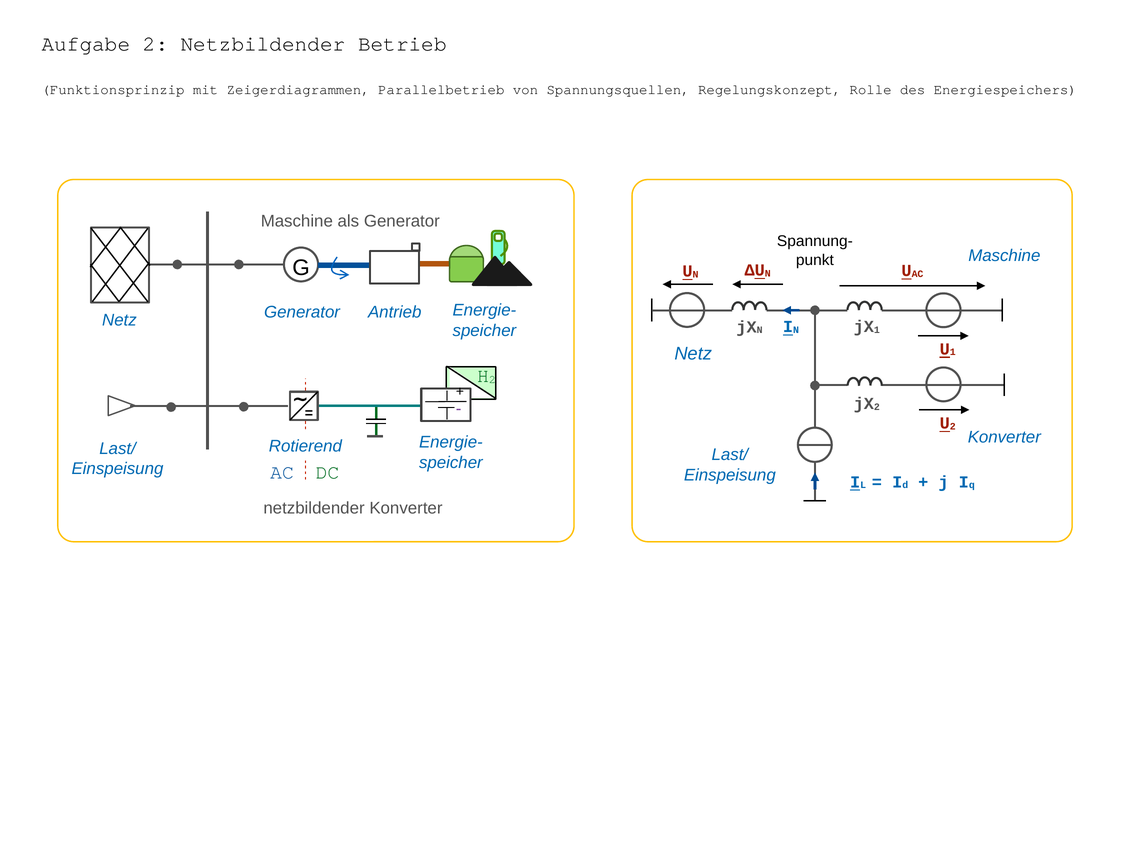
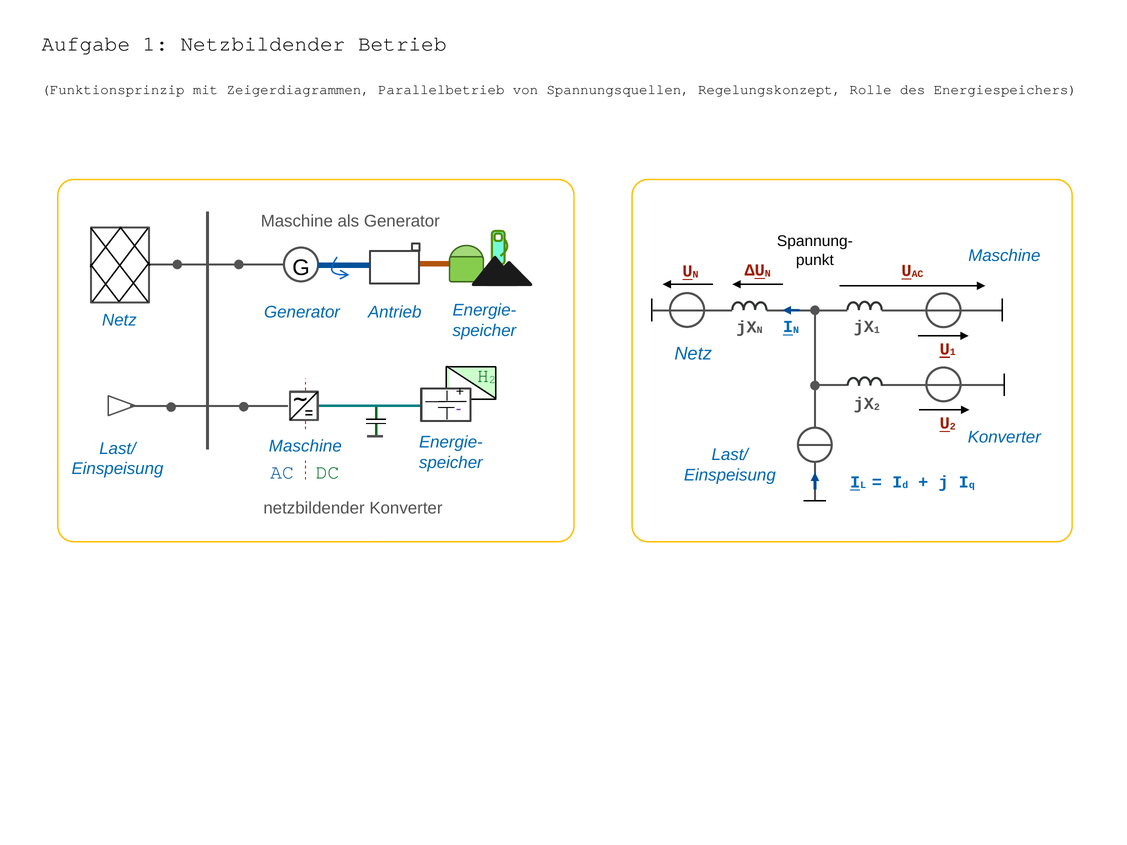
Aufgabe 2: 2 -> 1
Rotierend at (305, 446): Rotierend -> Maschine
